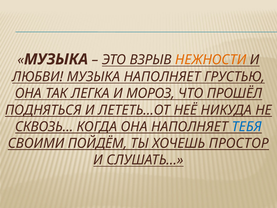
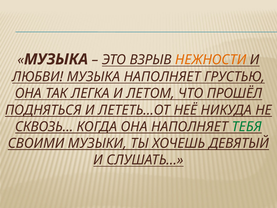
МОРОЗ: МОРОЗ -> ЛЕТОМ
ТЕБЯ colour: blue -> green
ПОЙДЁМ: ПОЙДЁМ -> МУЗЫКИ
ПРОСТОР: ПРОСТОР -> ДЕВЯТЫЙ
